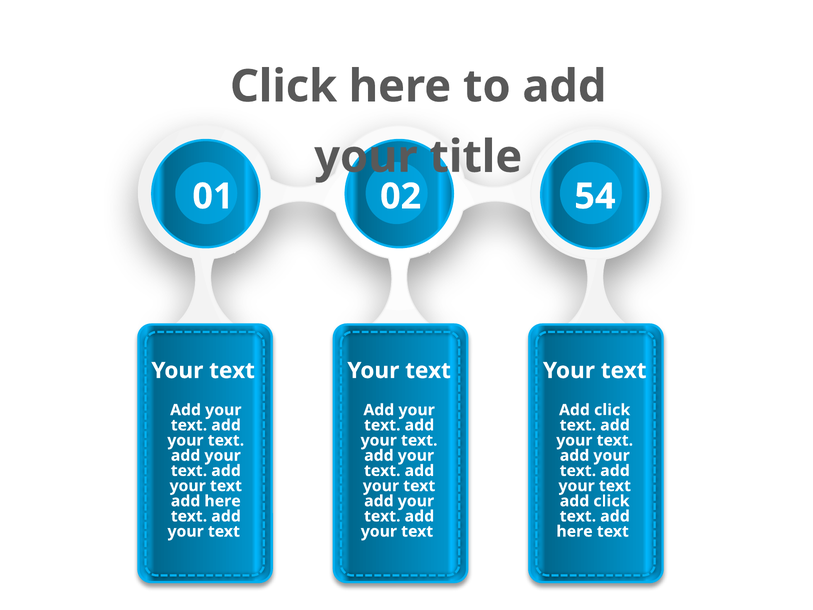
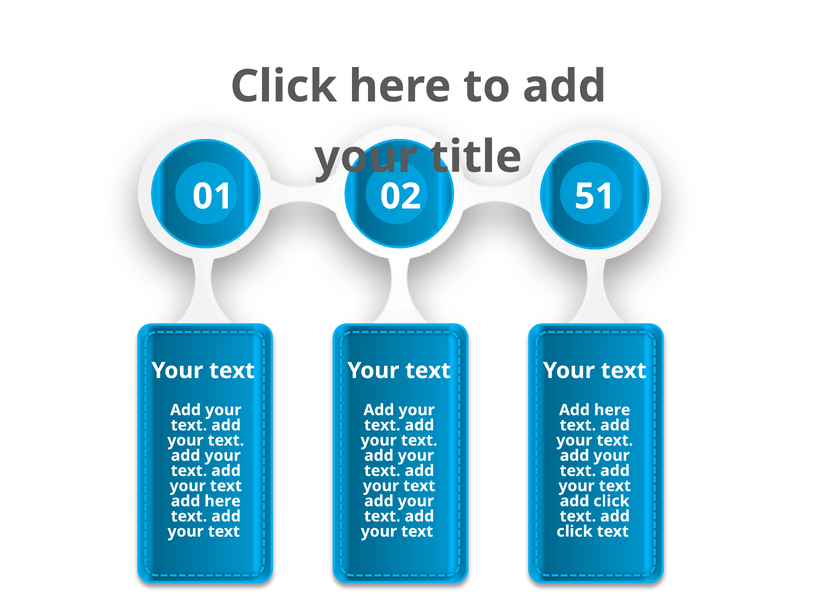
54: 54 -> 51
click at (612, 410): click -> here
here at (575, 531): here -> click
